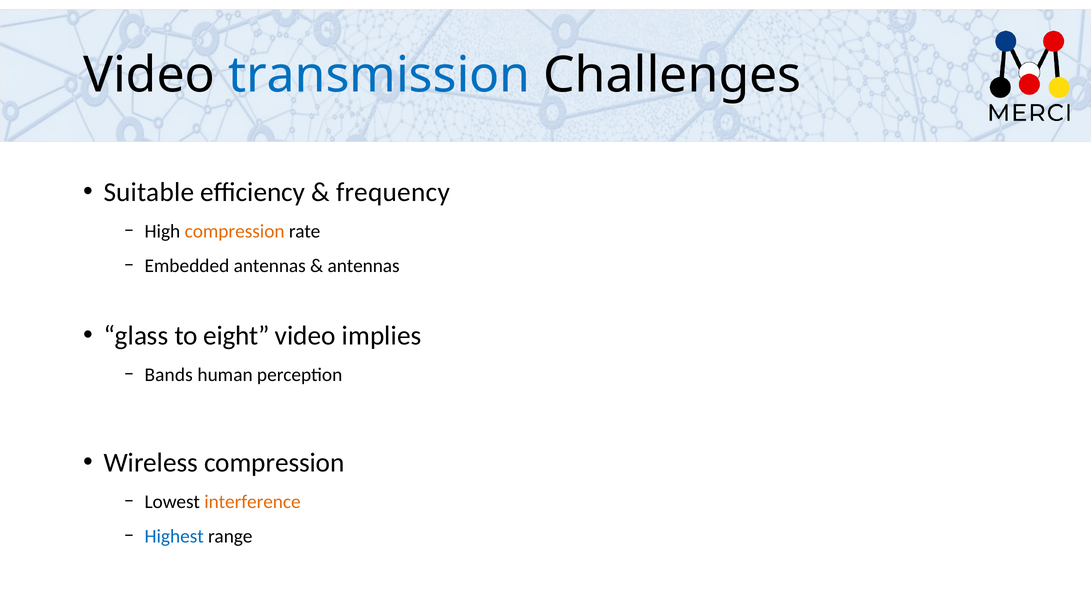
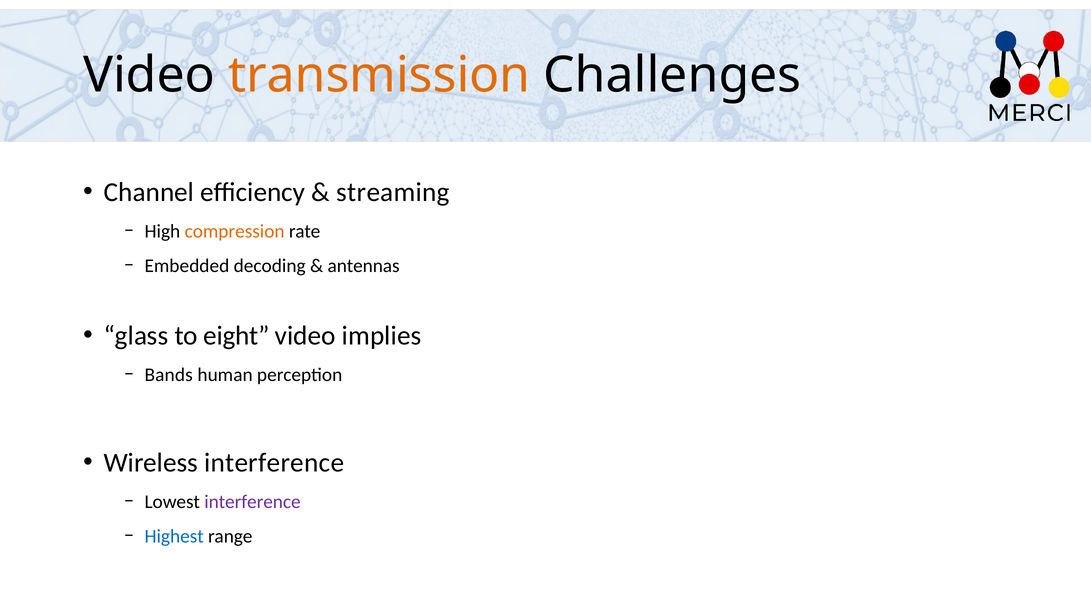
transmission colour: blue -> orange
Suitable: Suitable -> Channel
frequency: frequency -> streaming
Embedded antennas: antennas -> decoding
Wireless compression: compression -> interference
interference at (252, 502) colour: orange -> purple
